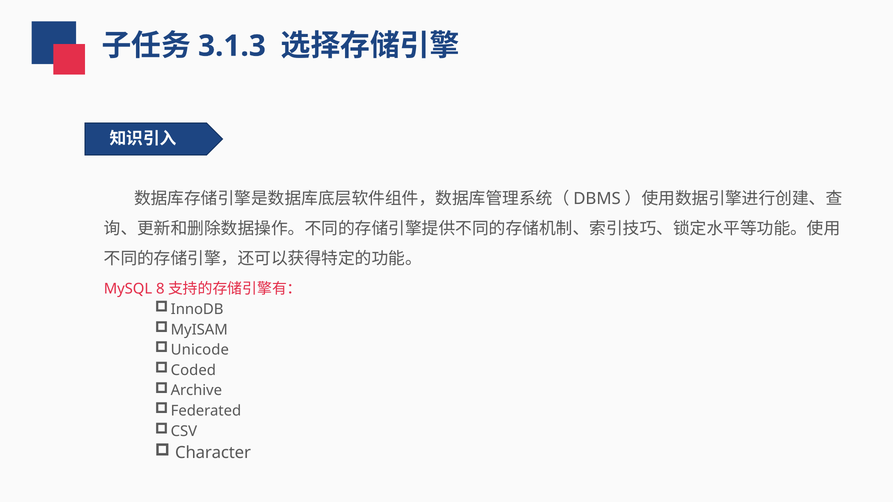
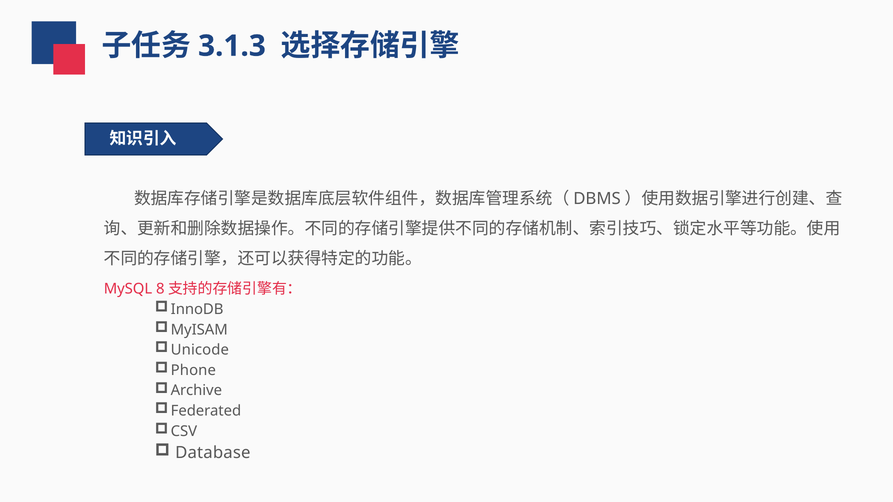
Coded: Coded -> Phone
Character: Character -> Database
